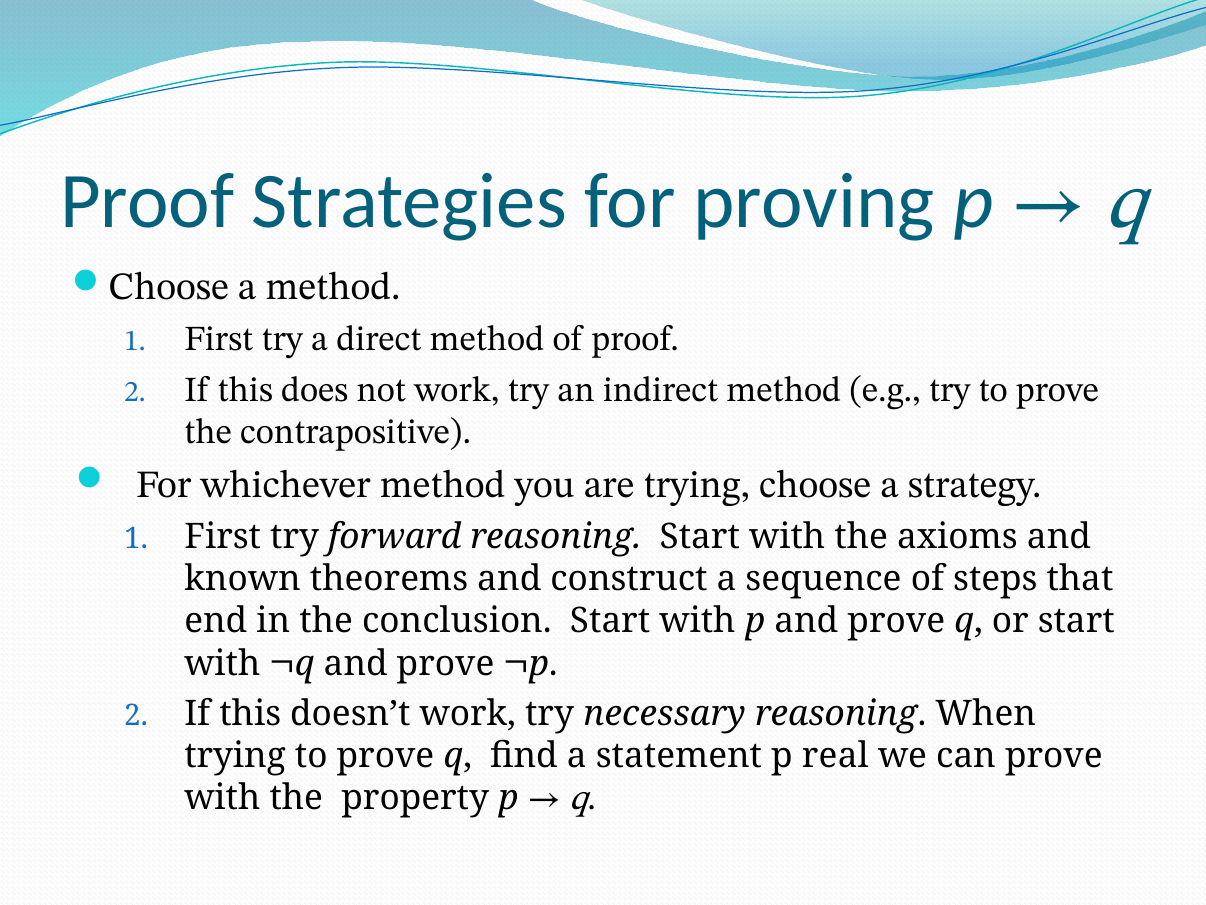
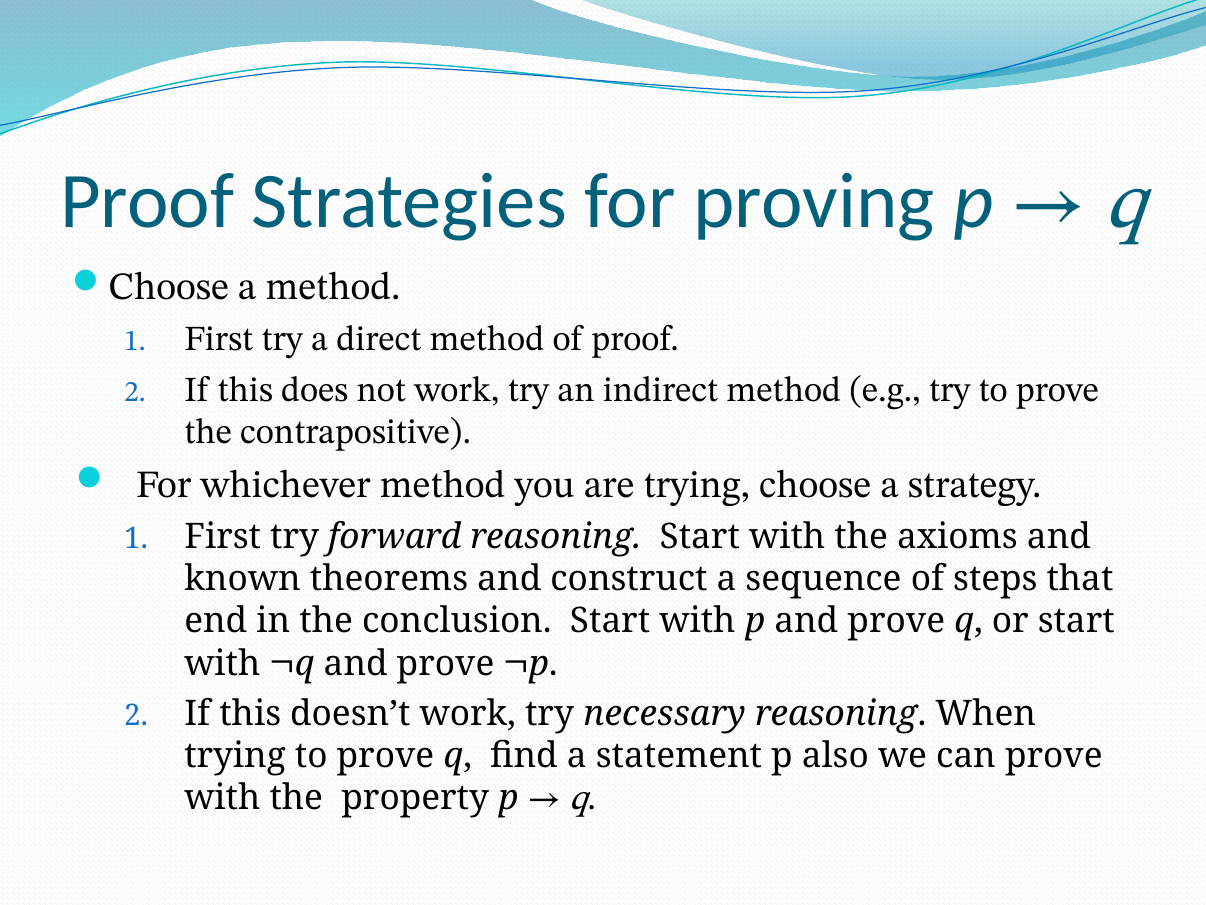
real: real -> also
